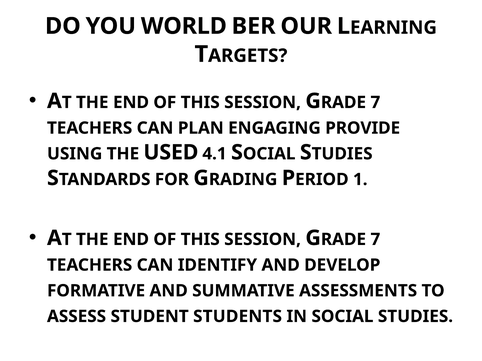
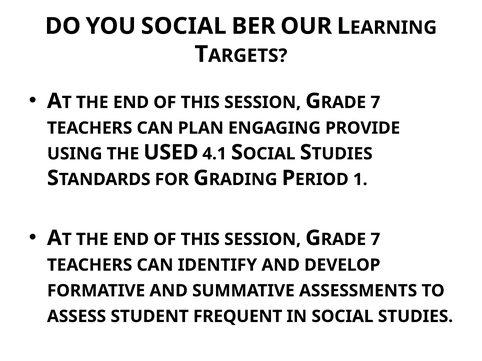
YOU WORLD: WORLD -> SOCIAL
STUDENTS: STUDENTS -> FREQUENT
